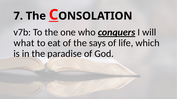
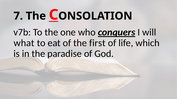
says: says -> first
